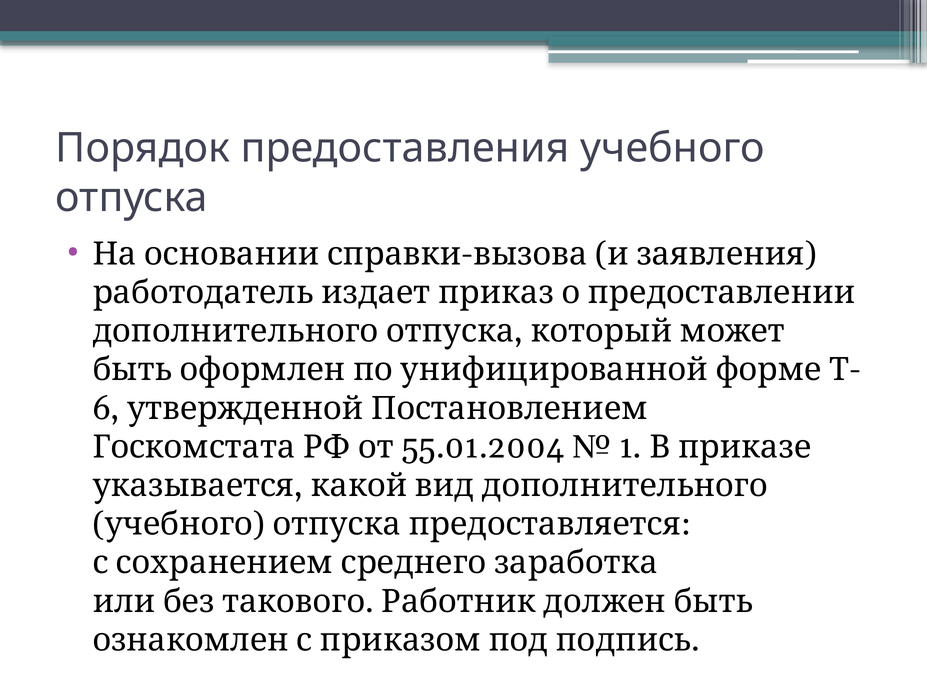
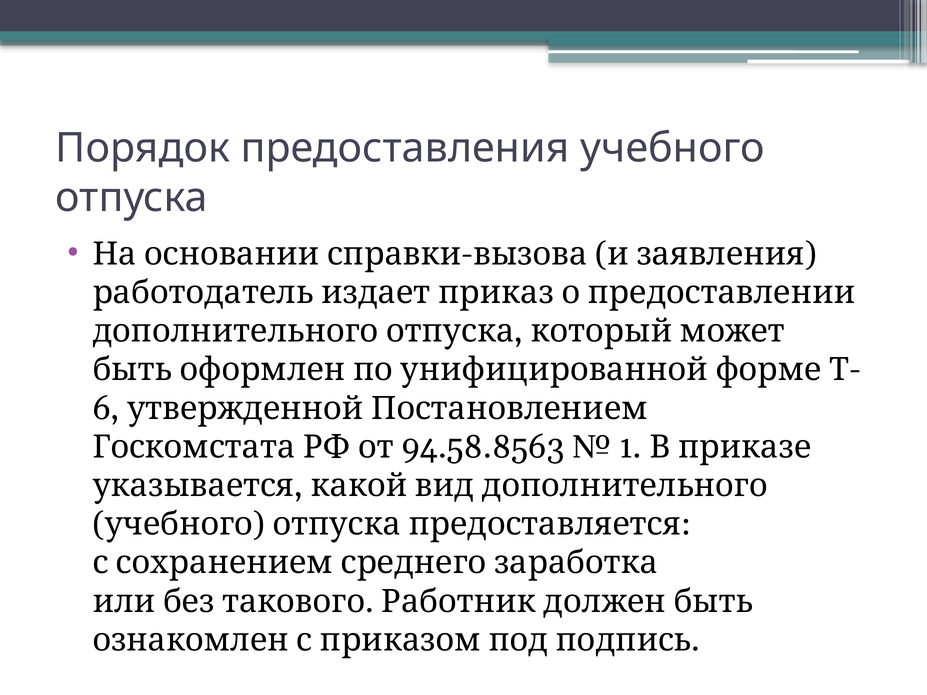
55.01.2004: 55.01.2004 -> 94.58.8563
